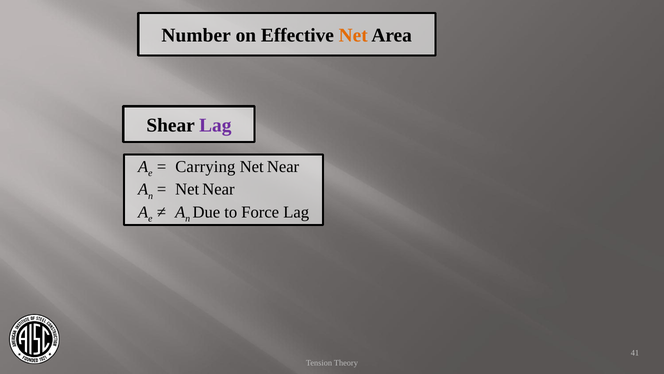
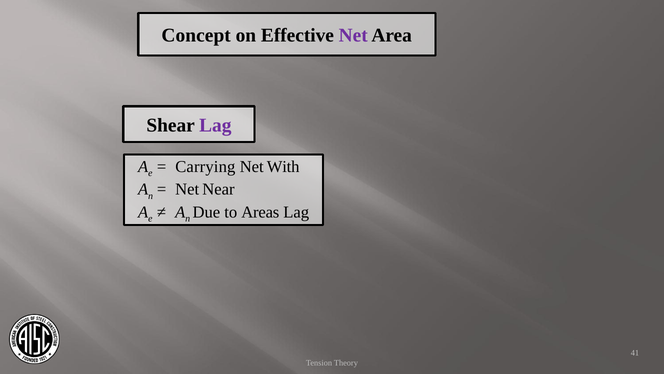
Number: Number -> Concept
Net at (353, 36) colour: orange -> purple
Near at (283, 167): Near -> With
Force: Force -> Areas
